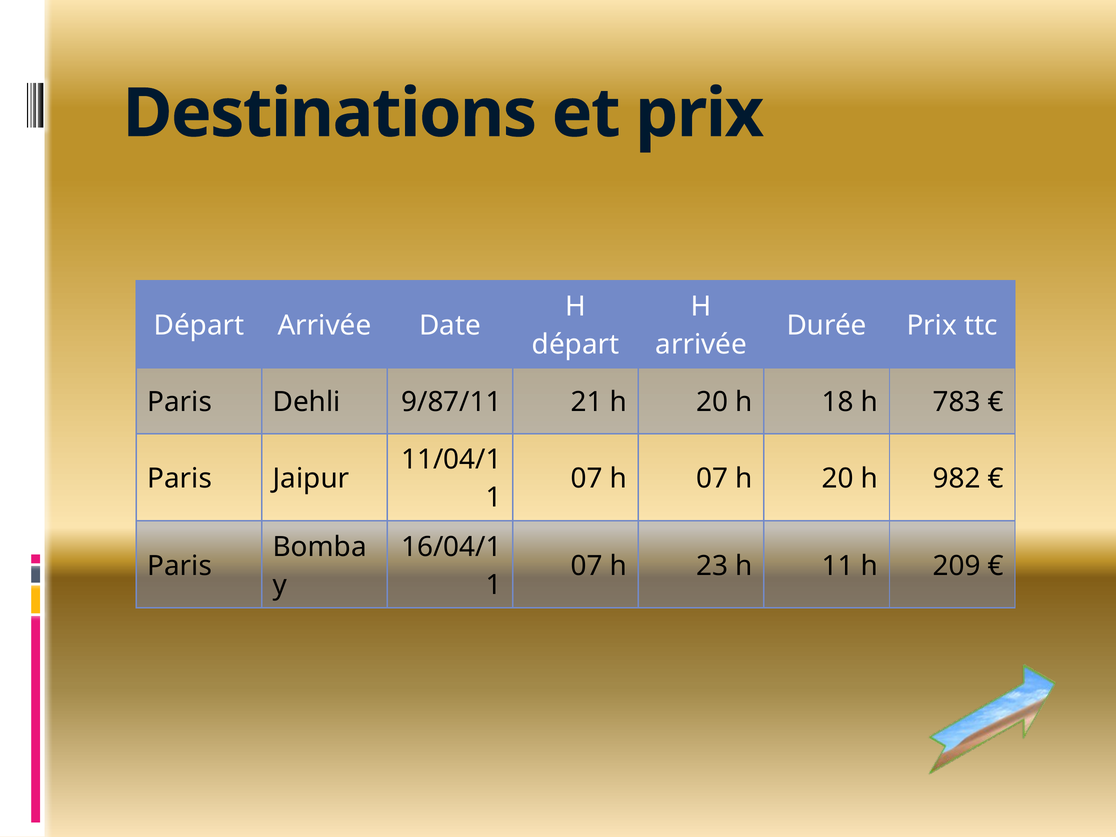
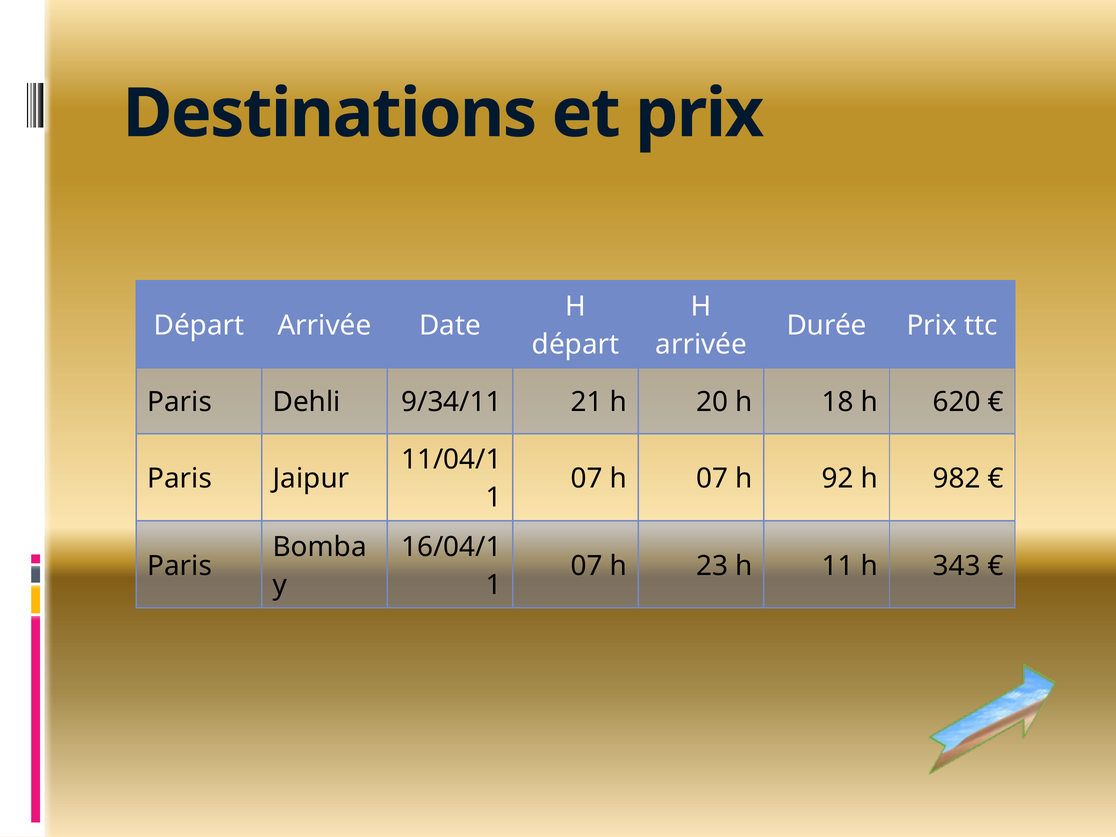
9/87/11: 9/87/11 -> 9/34/11
783: 783 -> 620
07 h 20: 20 -> 92
209: 209 -> 343
